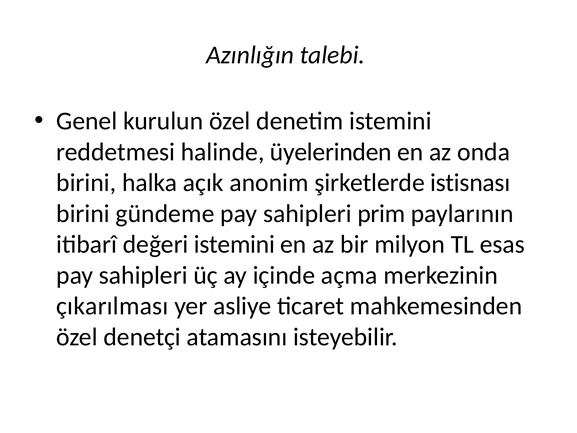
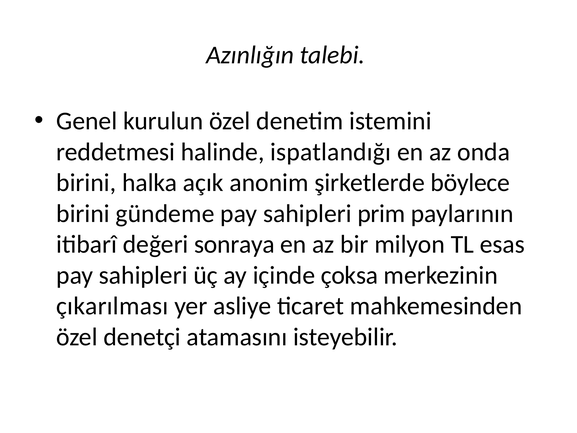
üyelerinden: üyelerinden -> ispatlandığı
istisnası: istisnası -> böylece
değeri istemini: istemini -> sonraya
açma: açma -> çoksa
